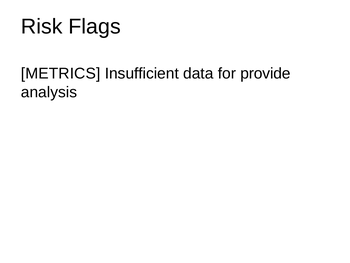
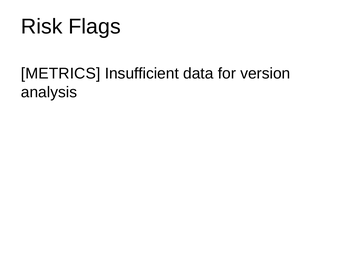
provide: provide -> version
